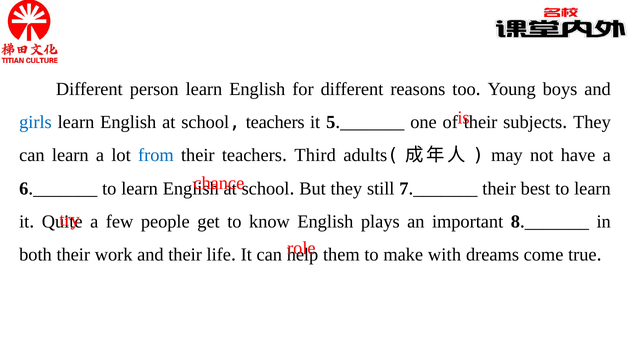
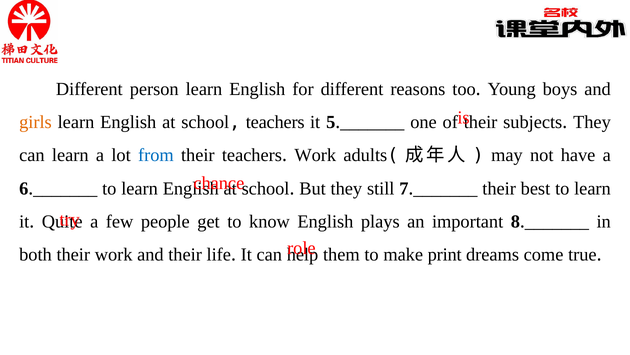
girls colour: blue -> orange
Third at (315, 155): Third -> Work
with: with -> print
